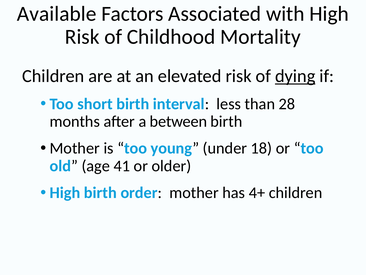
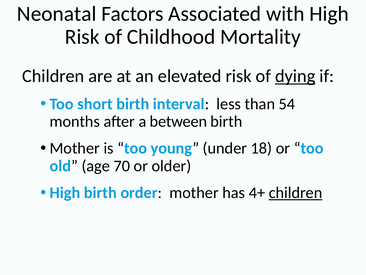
Available: Available -> Neonatal
28: 28 -> 54
41: 41 -> 70
children at (296, 192) underline: none -> present
